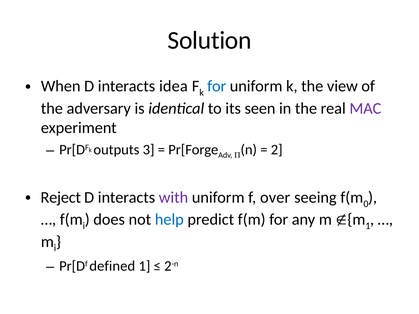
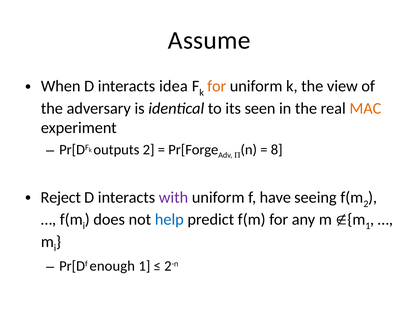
Solution: Solution -> Assume
for at (217, 86) colour: blue -> orange
MAC colour: purple -> orange
outputs 3: 3 -> 2
2: 2 -> 8
over: over -> have
f(m 0: 0 -> 2
defined: defined -> enough
